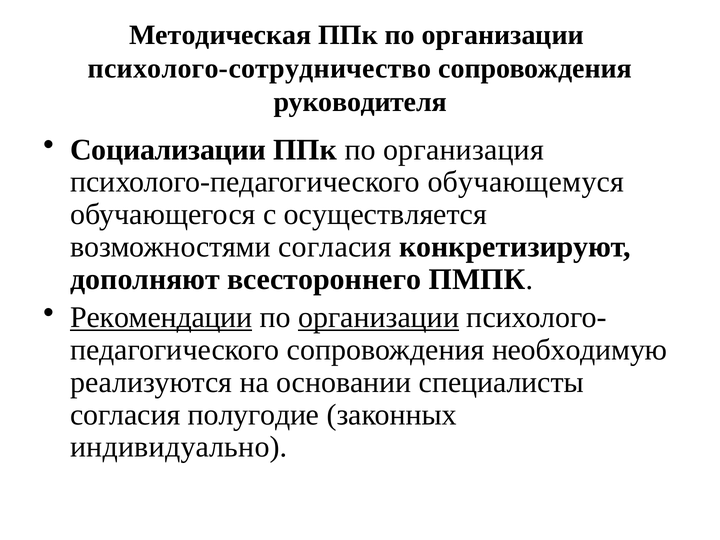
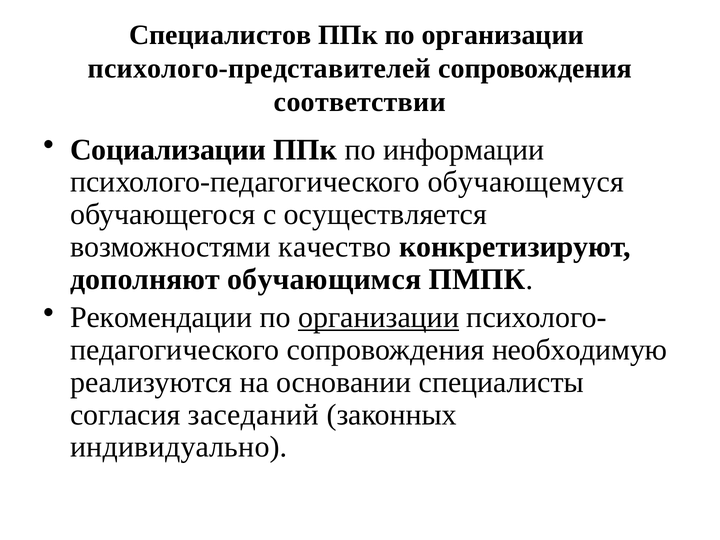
Методическая: Методическая -> Специалистов
психолого-сотрудничество: психолого-сотрудничество -> психолого-представителей
руководителя: руководителя -> соответствии
организация: организация -> информации
возможностями согласия: согласия -> качество
всестороннего: всестороннего -> обучающимся
Рекомендации underline: present -> none
полугодие: полугодие -> заседаний
